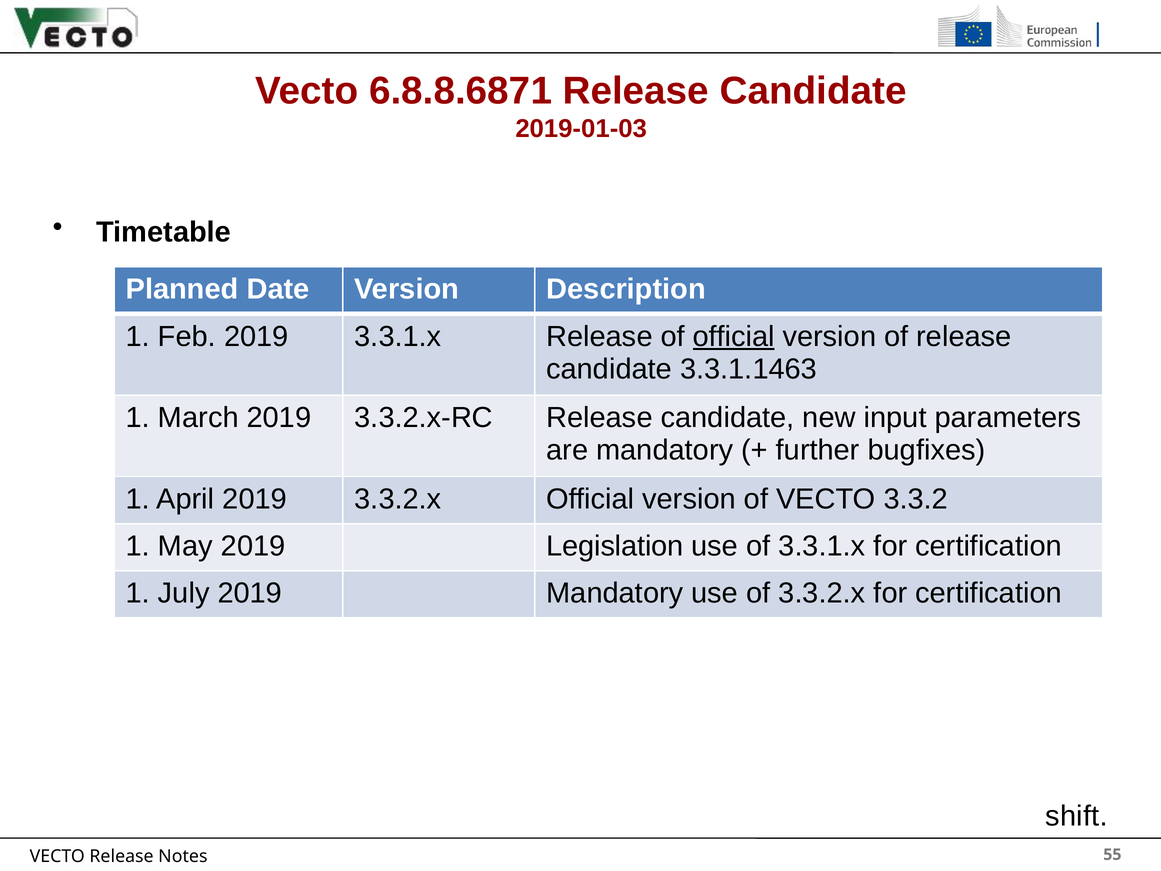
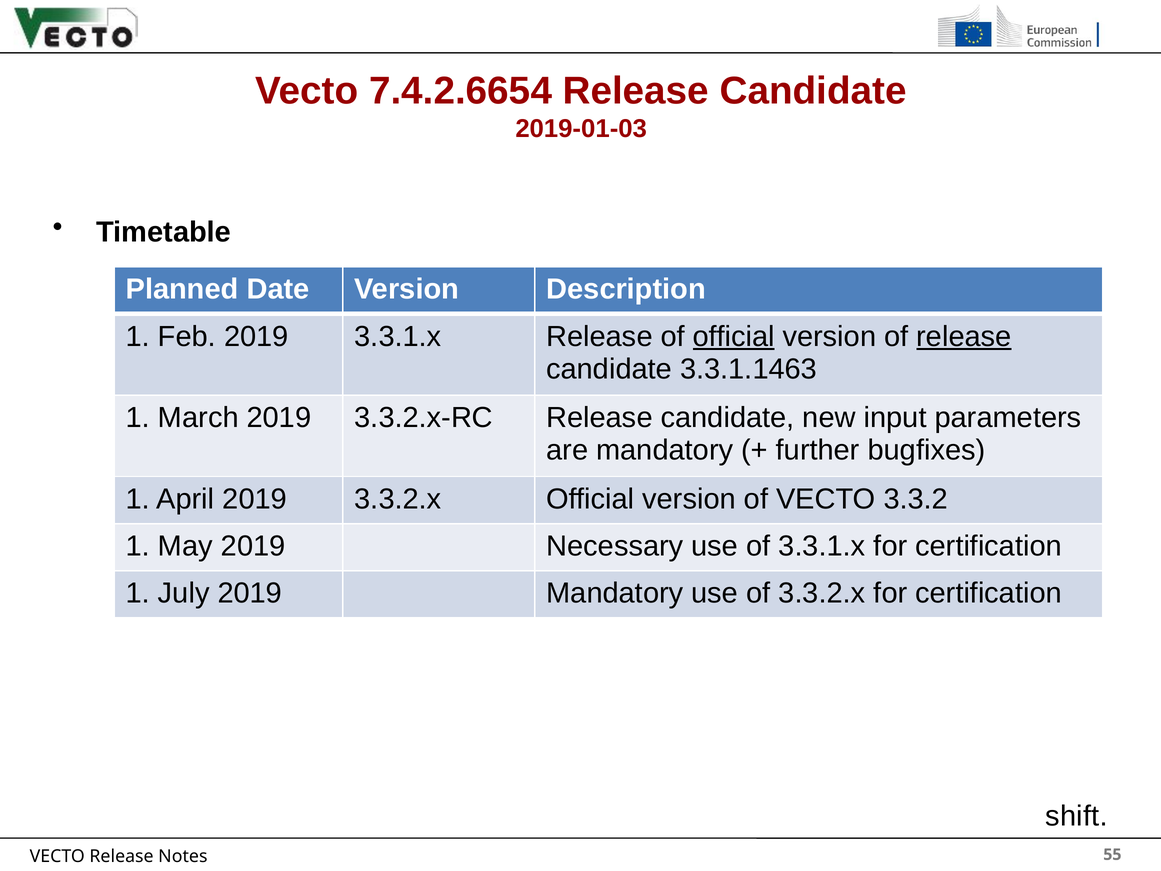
6.8.8.6871: 6.8.8.6871 -> 7.4.2.6654
release at (964, 336) underline: none -> present
Legislation: Legislation -> Necessary
